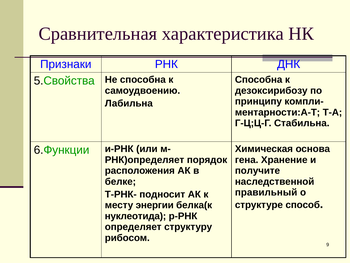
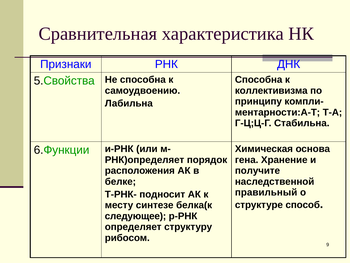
дезоксирибозу: дезоксирибозу -> коллективизма
энергии: энергии -> синтезе
нуклеотида: нуклеотида -> следующее
